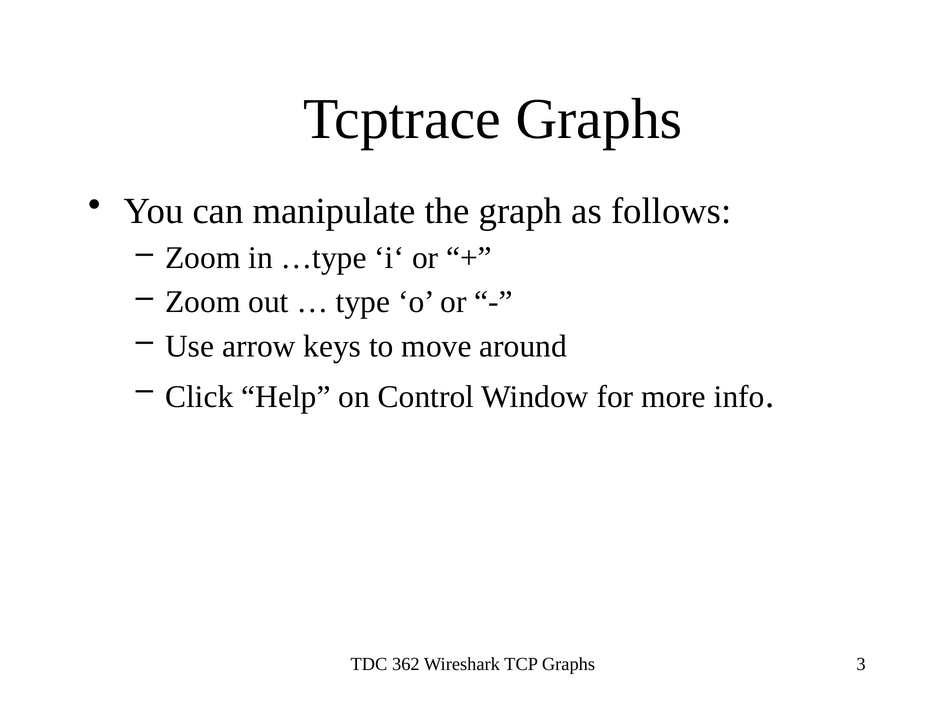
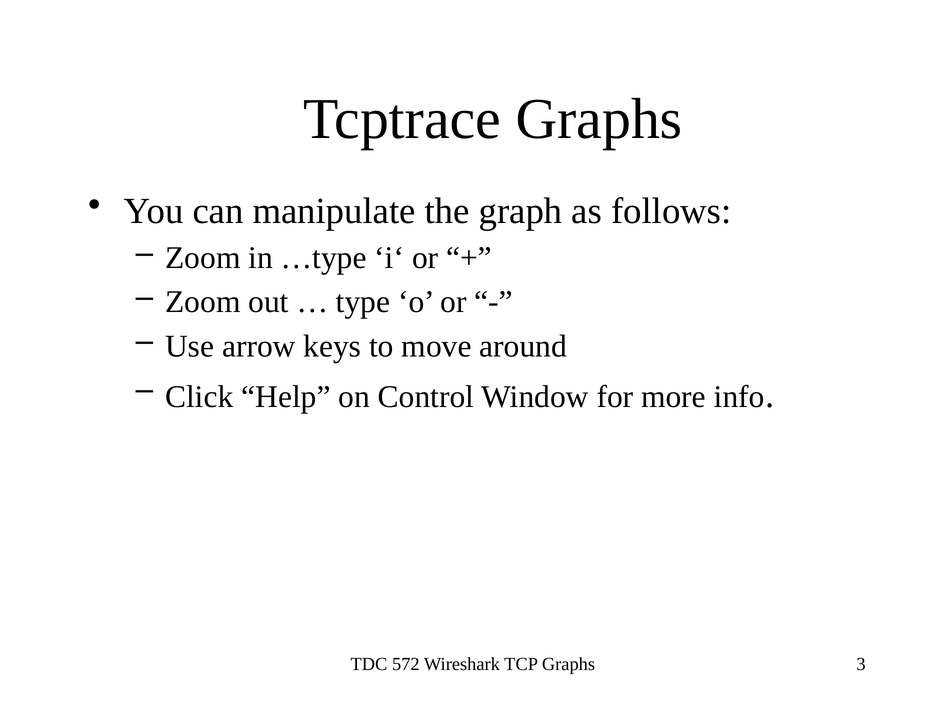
362: 362 -> 572
